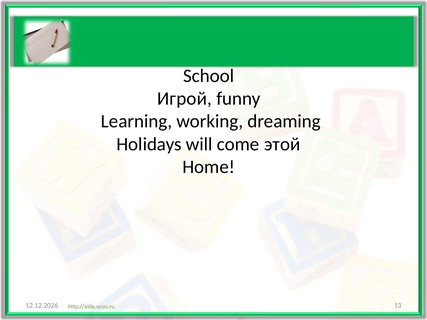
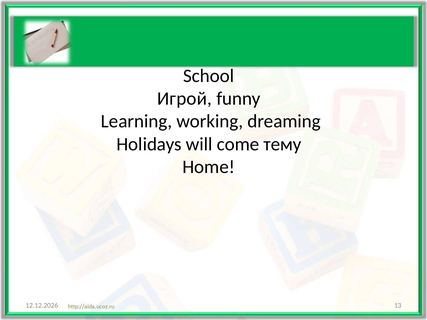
этой: этой -> тему
